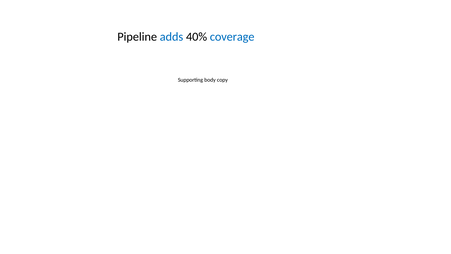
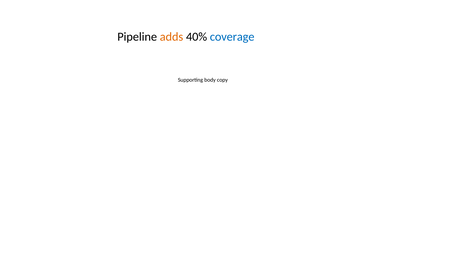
adds colour: blue -> orange
